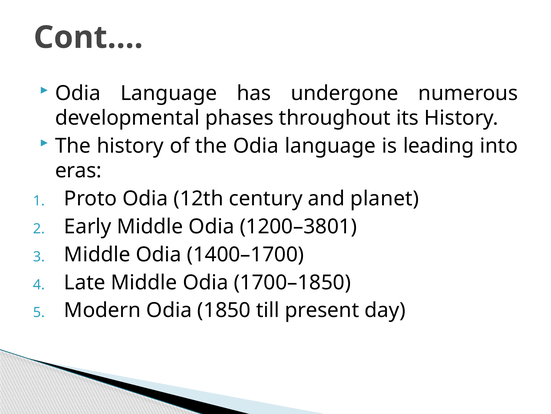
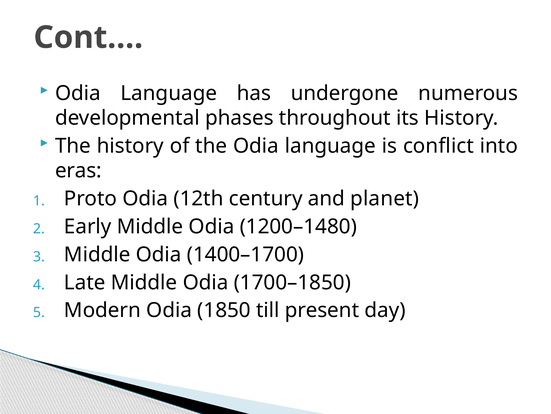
leading: leading -> conflict
1200–3801: 1200–3801 -> 1200–1480
